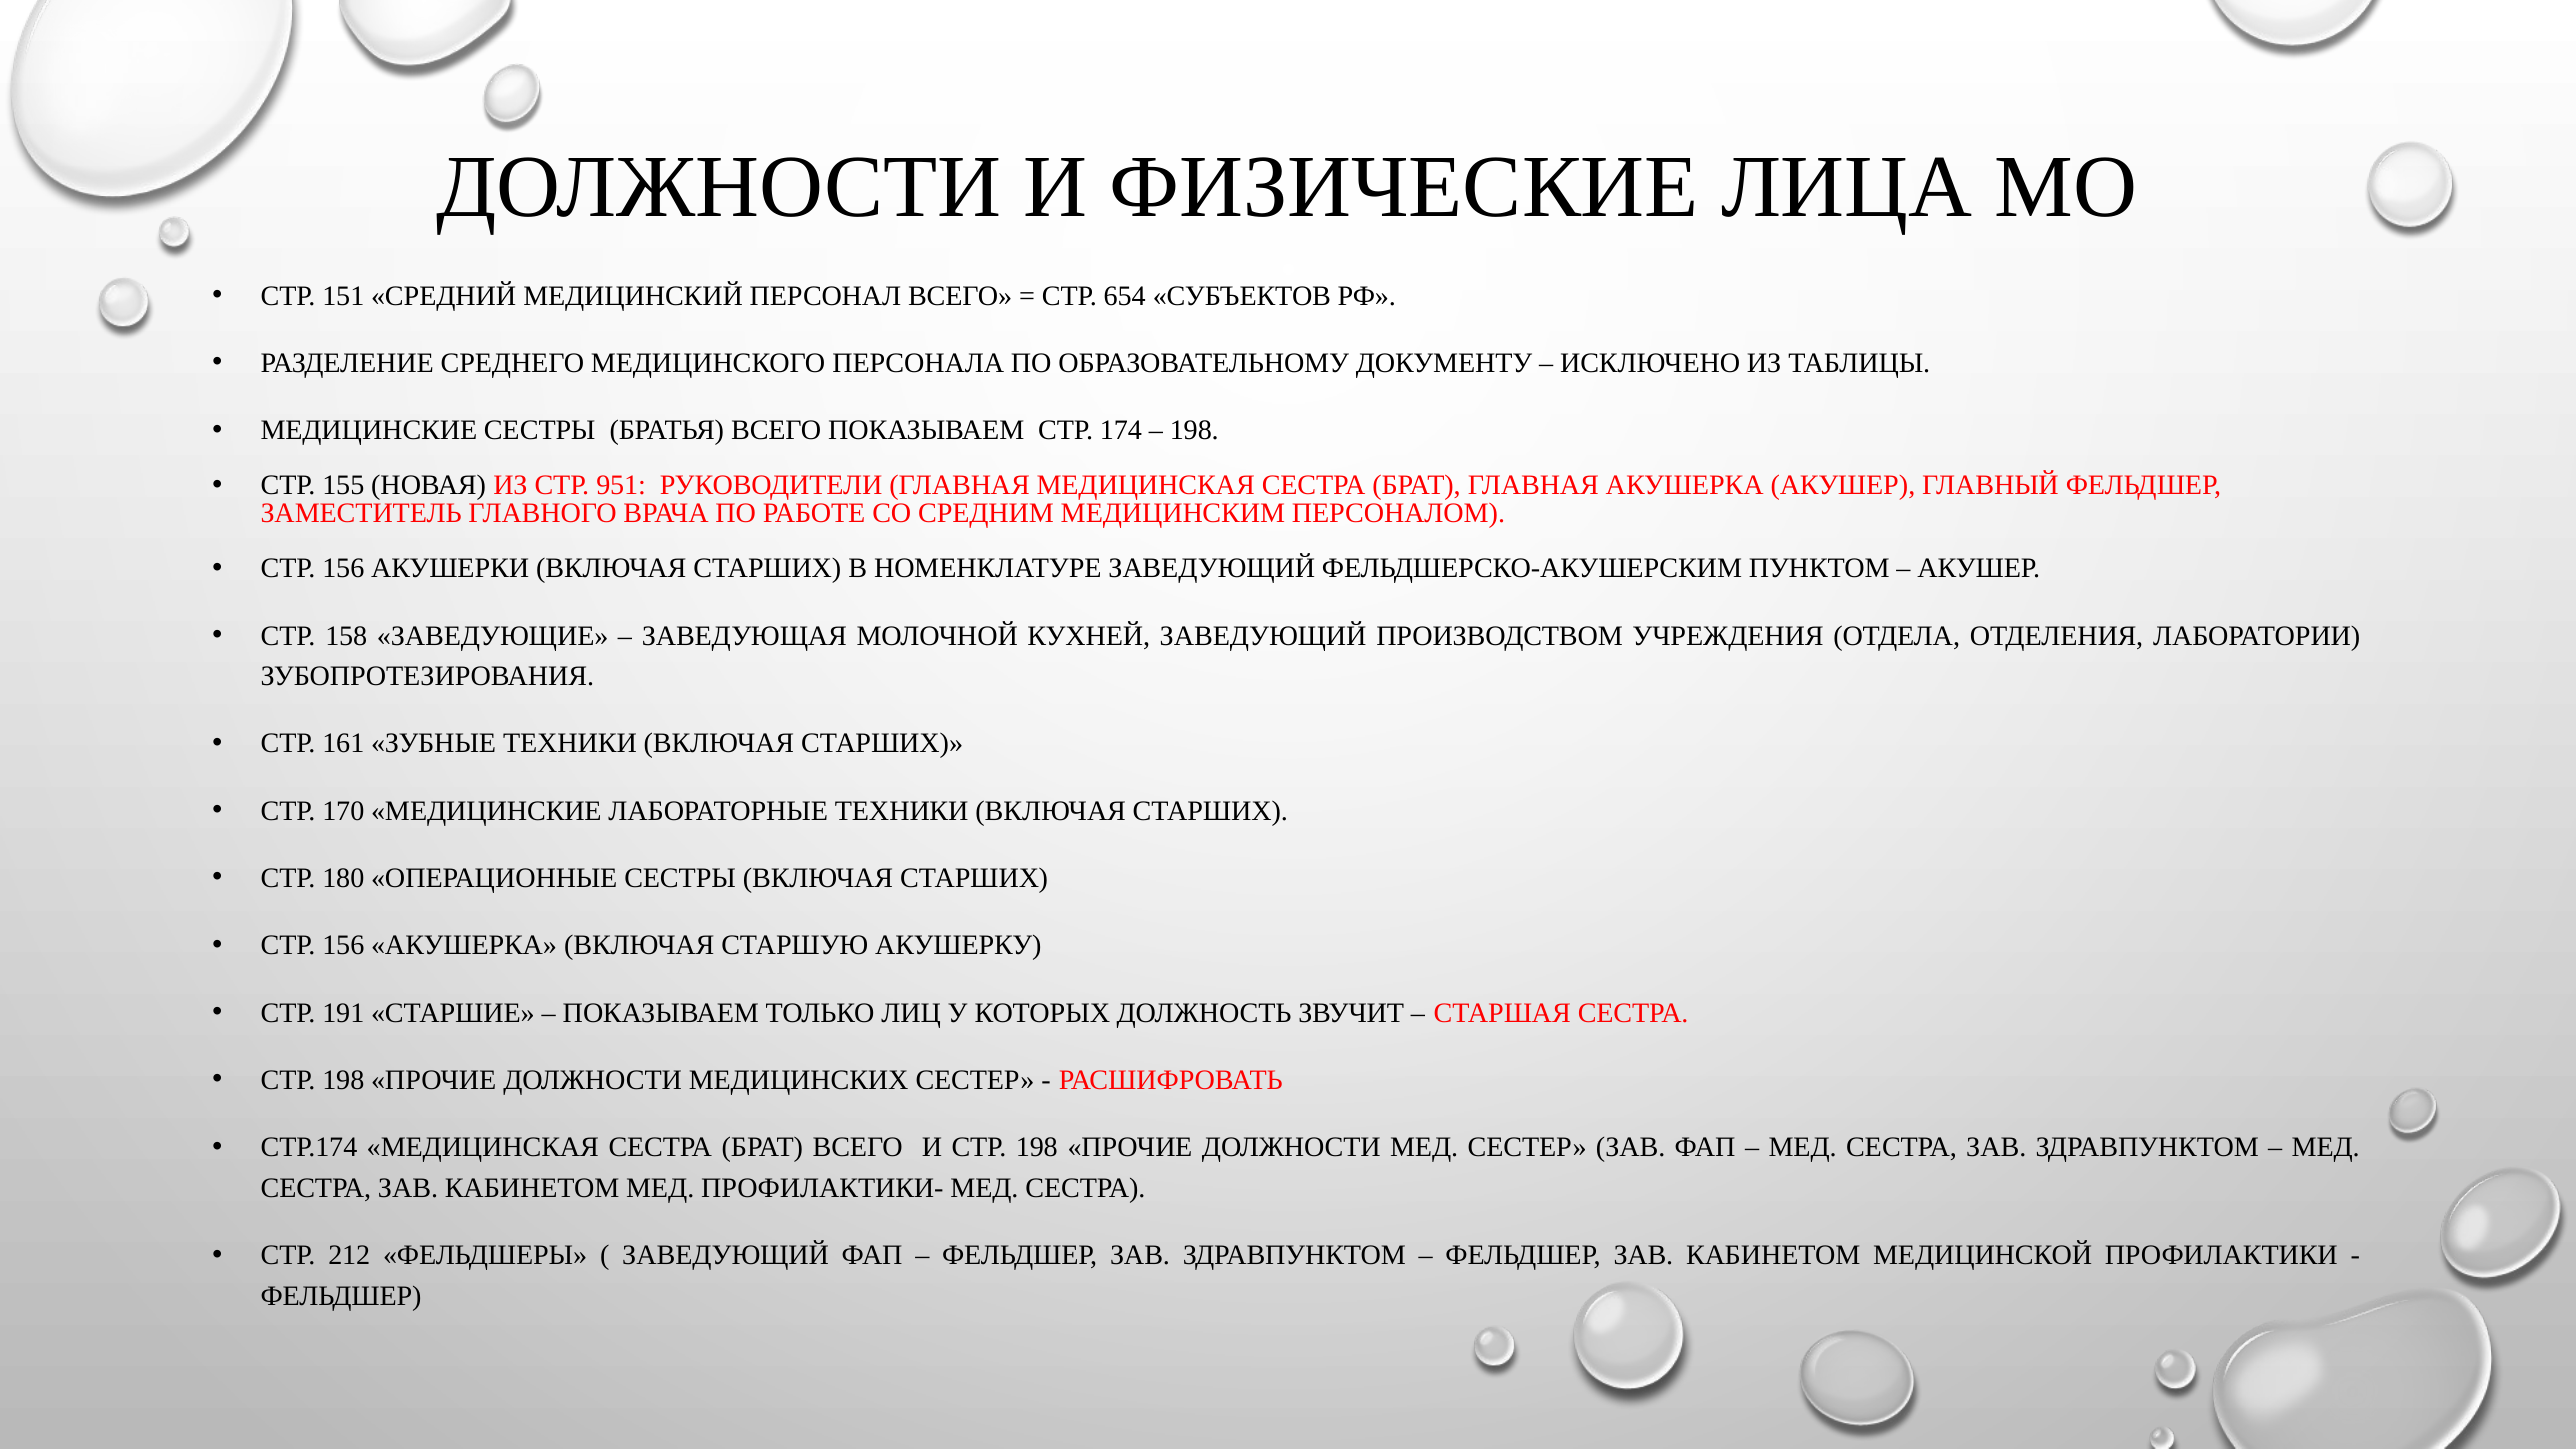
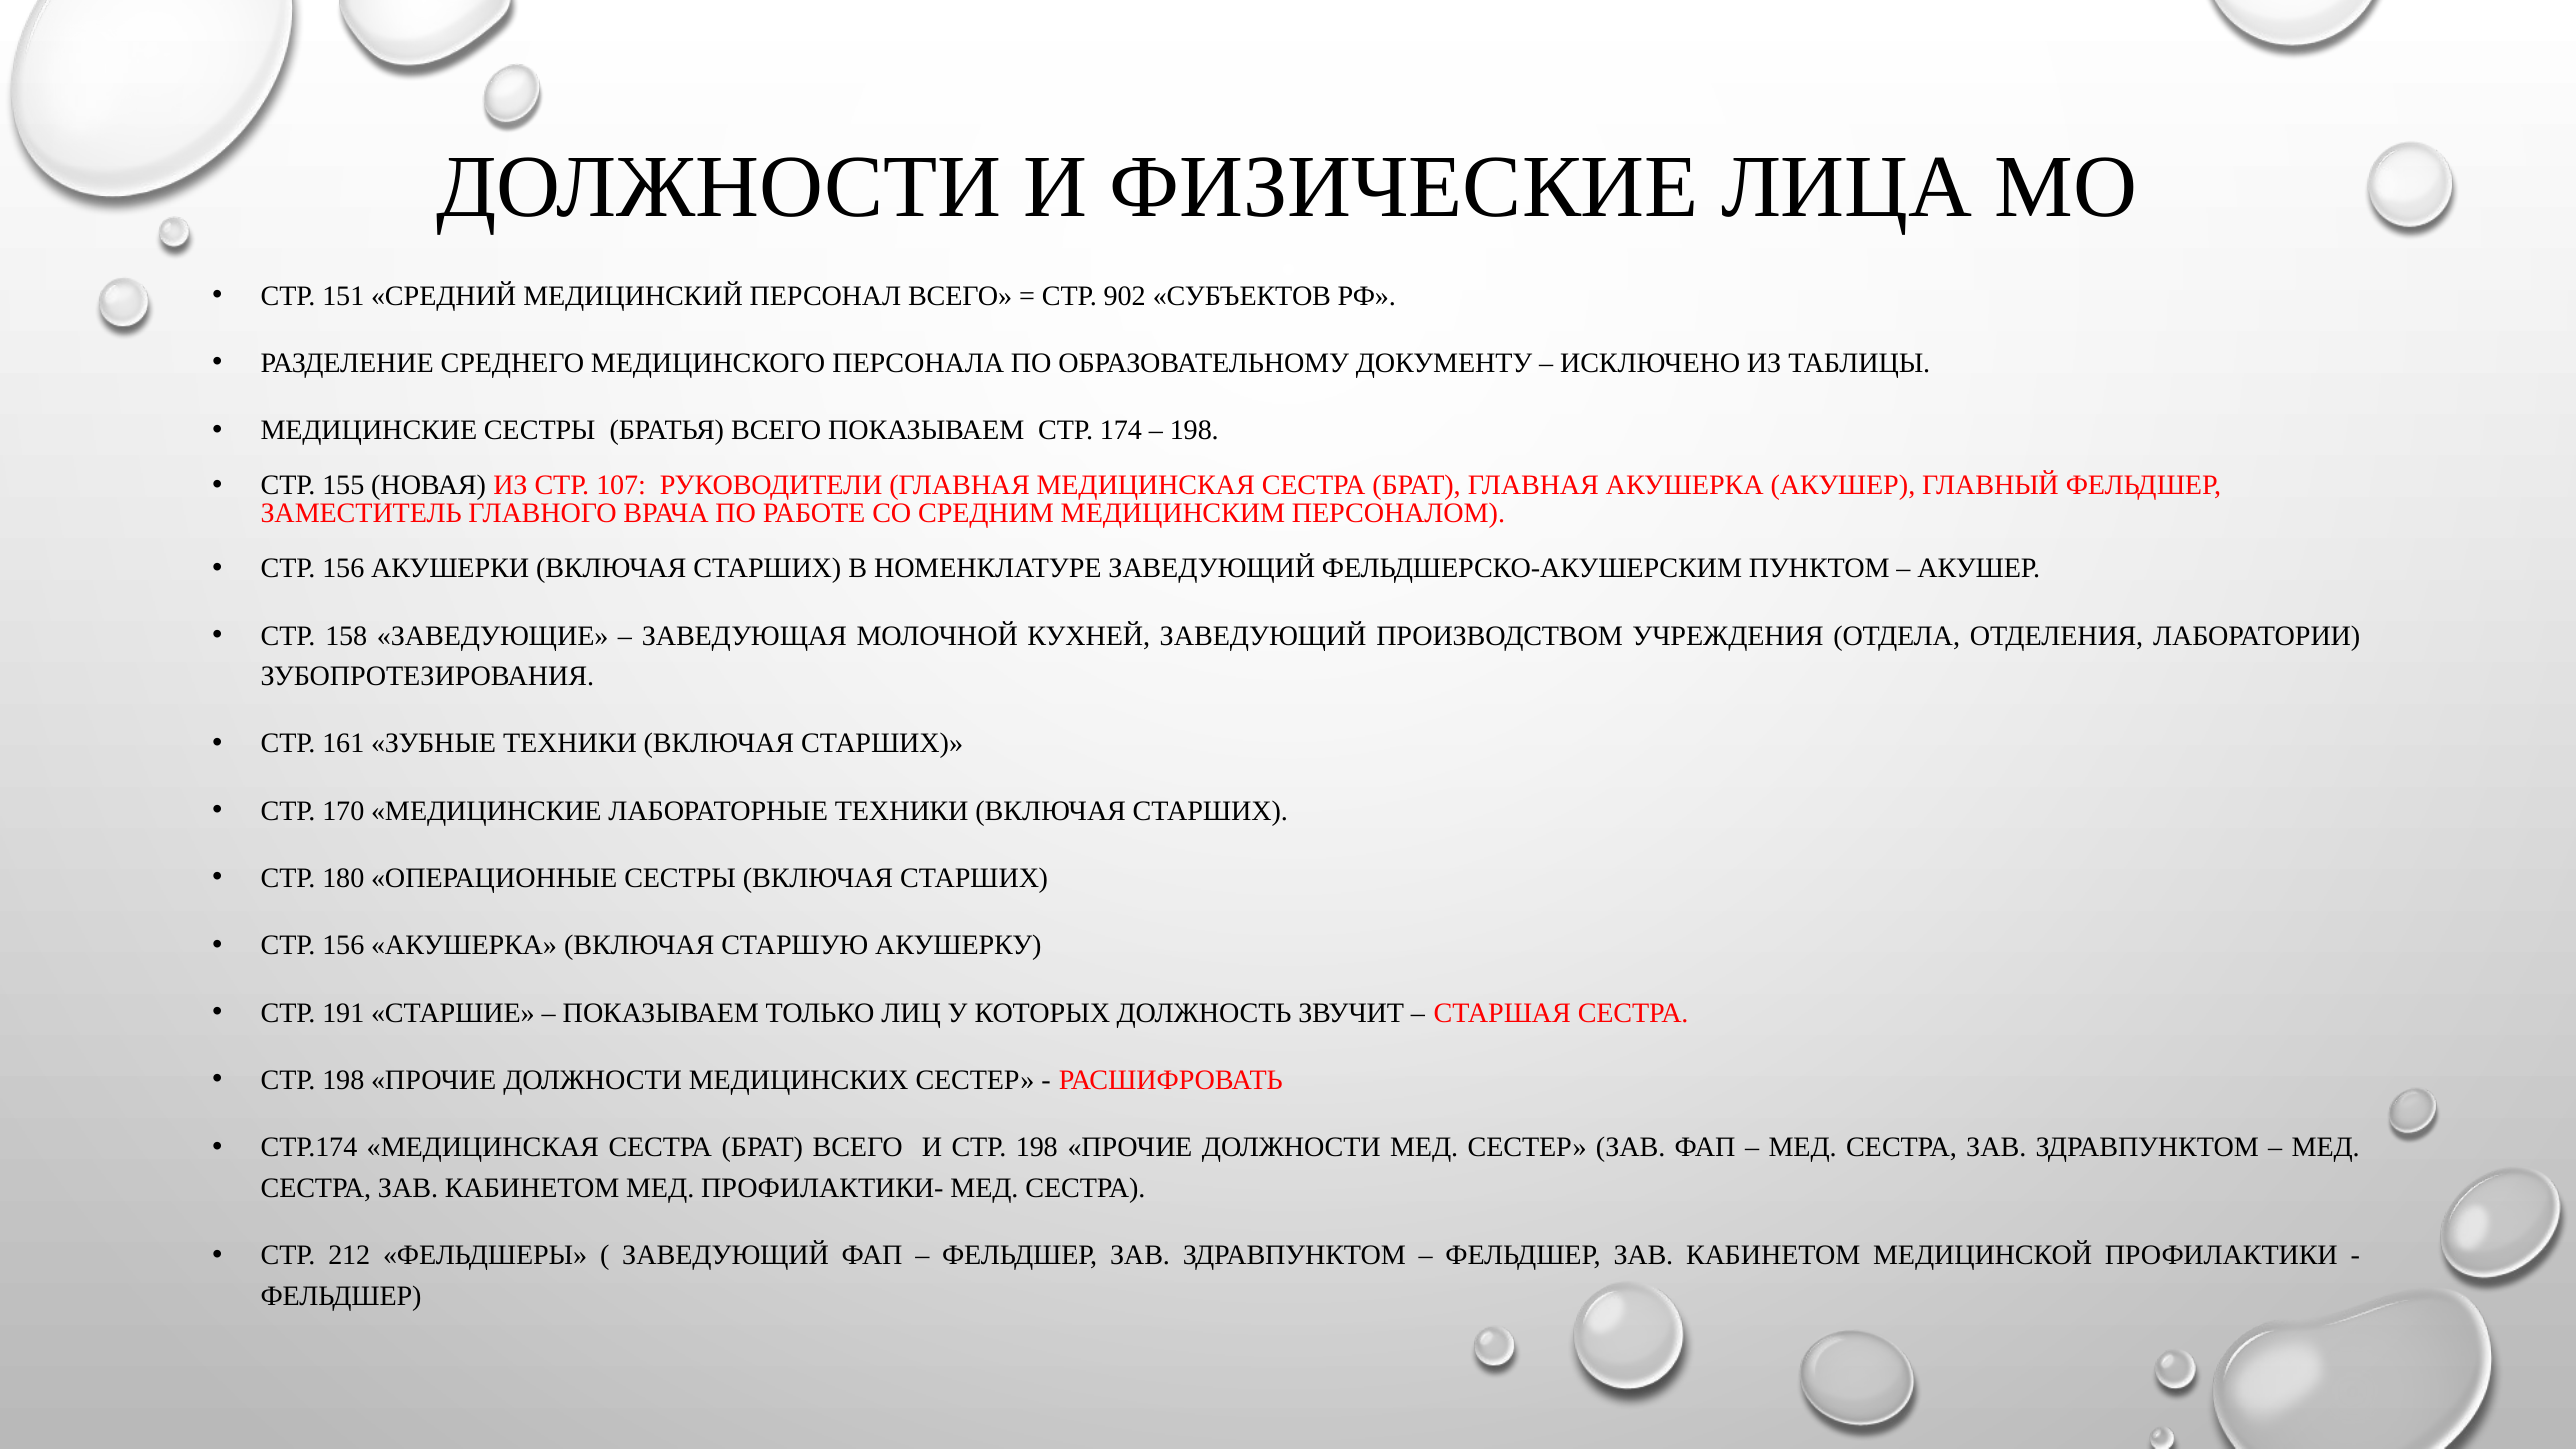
654: 654 -> 902
951: 951 -> 107
